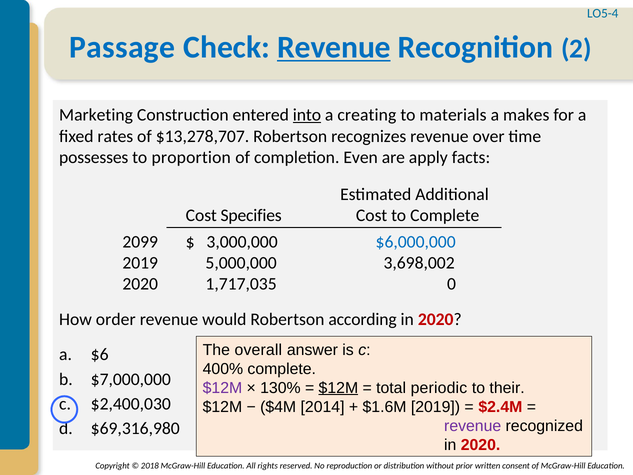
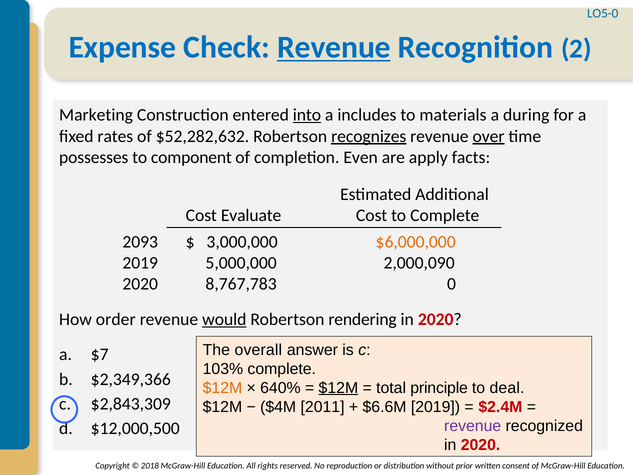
LO5-4: LO5-4 -> LO5-0
Passage: Passage -> Expense
creating: creating -> includes
makes: makes -> during
$13,278,707: $13,278,707 -> $52,282,632
recognizes underline: none -> present
over underline: none -> present
proportion: proportion -> component
Specifies: Specifies -> Evaluate
2099: 2099 -> 2093
$6,000,000 colour: blue -> orange
3,698,002: 3,698,002 -> 2,000,090
1,717,035: 1,717,035 -> 8,767,783
would underline: none -> present
according: according -> rendering
$6: $6 -> $7
400%: 400% -> 103%
$7,000,000: $7,000,000 -> $2,349,366
$12M at (222, 388) colour: purple -> orange
130%: 130% -> 640%
periodic: periodic -> principle
their: their -> deal
$2,400,030: $2,400,030 -> $2,843,309
2014: 2014 -> 2011
$1.6M: $1.6M -> $6.6M
$69,316,980: $69,316,980 -> $12,000,500
